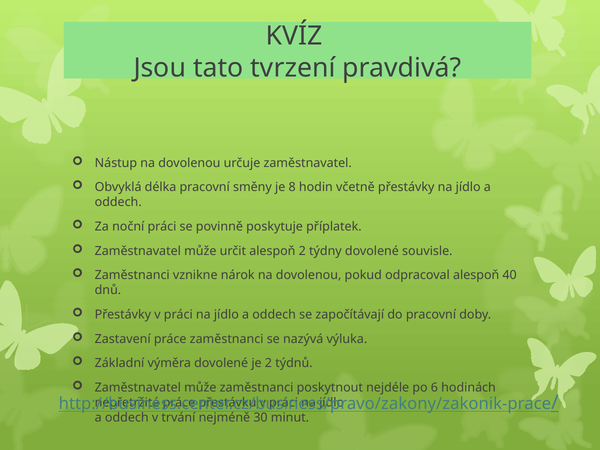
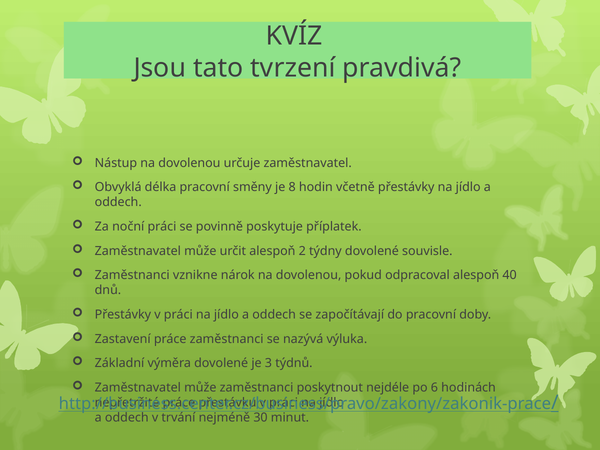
je 2: 2 -> 3
